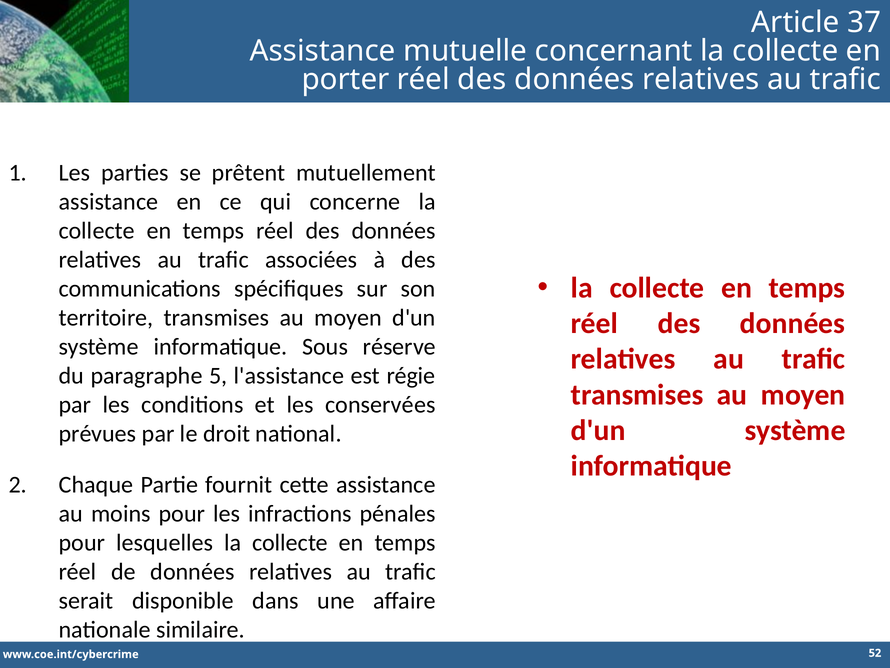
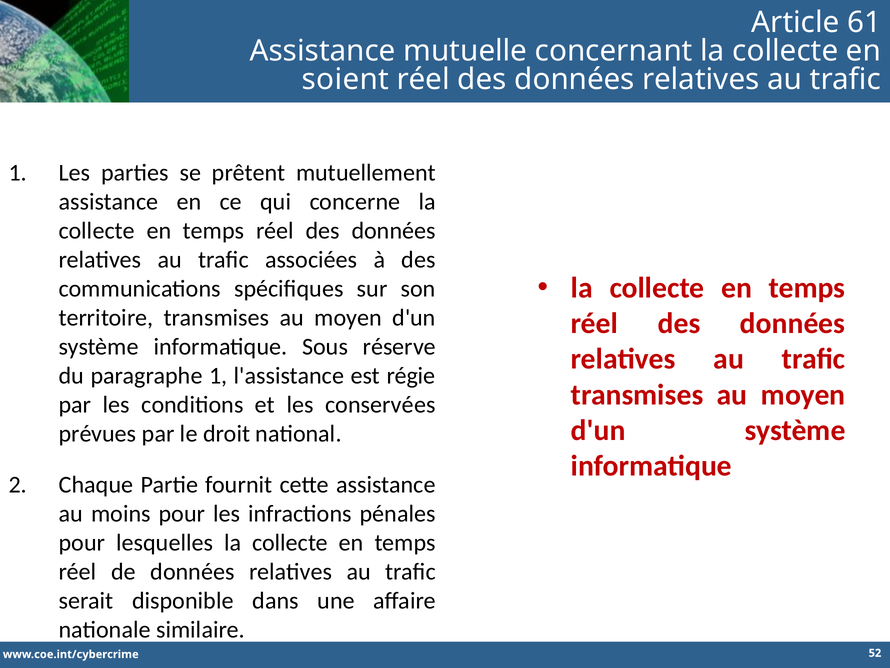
37: 37 -> 61
porter: porter -> soient
paragraphe 5: 5 -> 1
